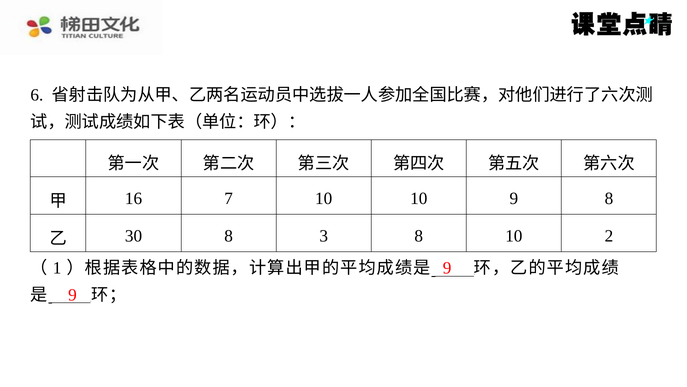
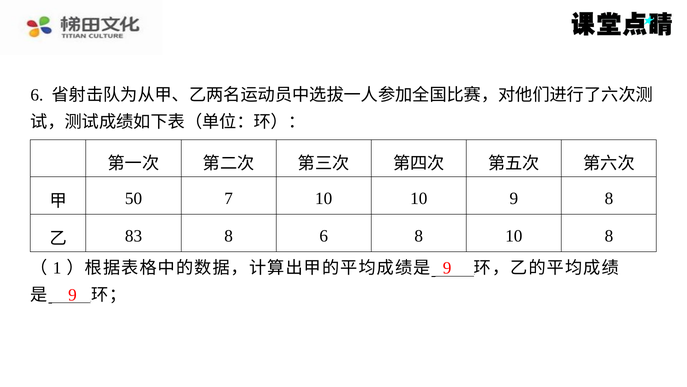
16: 16 -> 50
30: 30 -> 83
8 3: 3 -> 6
10 2: 2 -> 8
